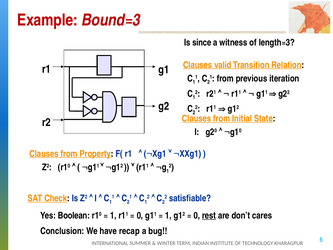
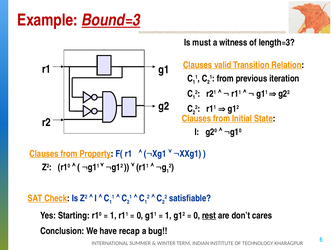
Bound=3 underline: none -> present
since: since -> must
Boolean: Boolean -> Starting
